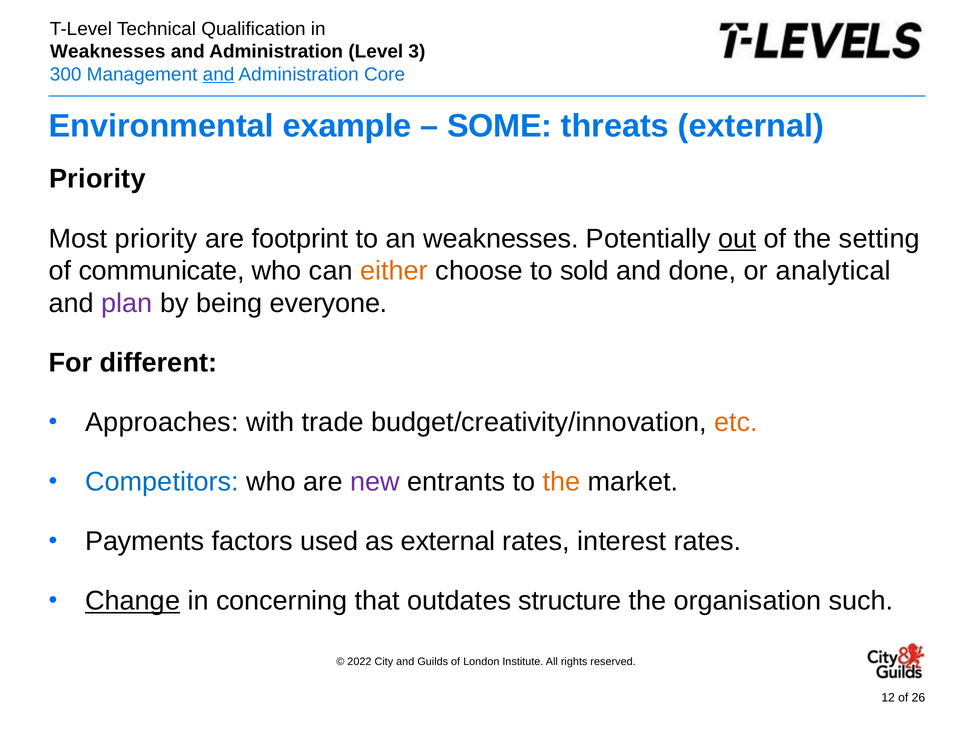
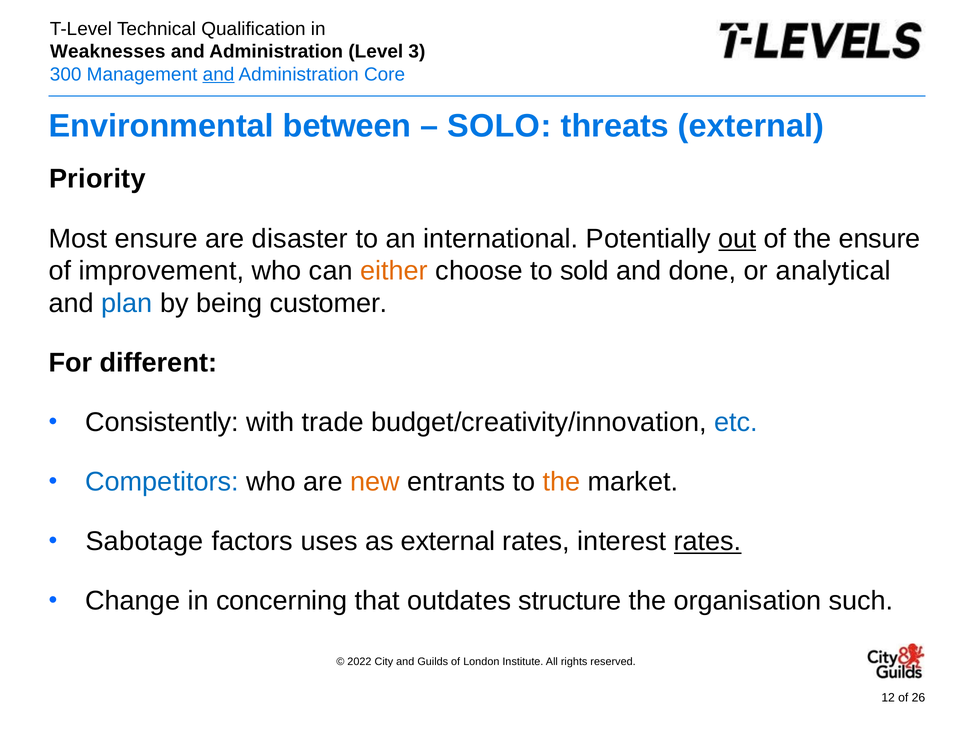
example: example -> between
SOME: SOME -> SOLO
Most priority: priority -> ensure
footprint: footprint -> disaster
an weaknesses: weaknesses -> international
the setting: setting -> ensure
communicate: communicate -> improvement
plan colour: purple -> blue
everyone: everyone -> customer
Approaches: Approaches -> Consistently
etc colour: orange -> blue
new colour: purple -> orange
Payments: Payments -> Sabotage
used: used -> uses
rates at (708, 542) underline: none -> present
Change underline: present -> none
